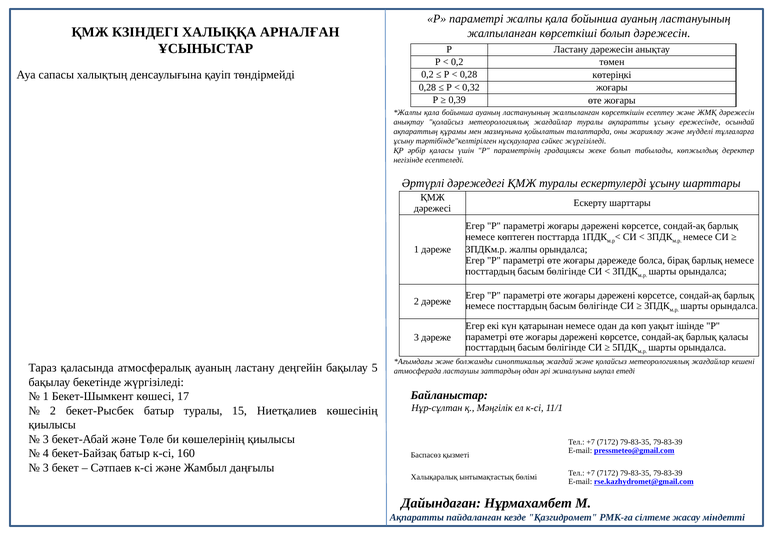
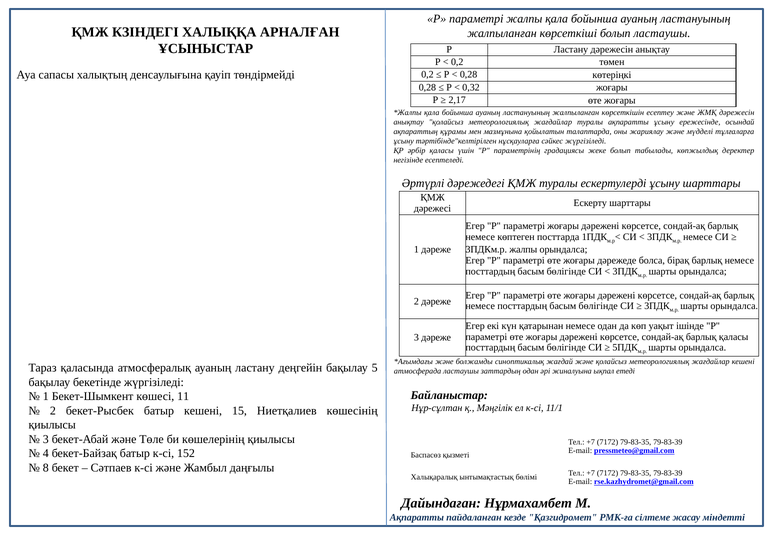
болып дәрежесін: дәрежесін -> ластаушы
0,39: 0,39 -> 2,17
17: 17 -> 11
батыр туралы: туралы -> кешені
160: 160 -> 152
3 at (46, 468): 3 -> 8
